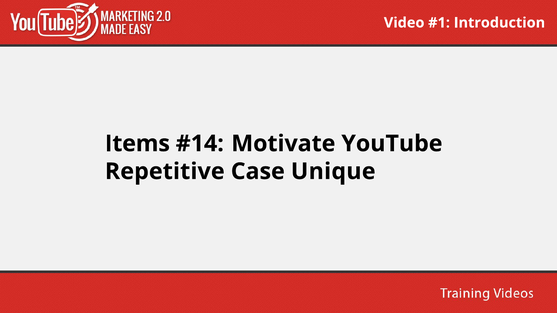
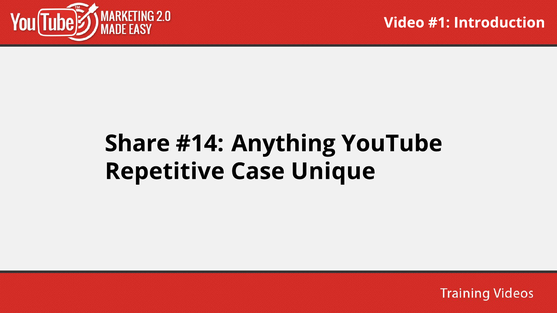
Items: Items -> Share
Motivate: Motivate -> Anything
